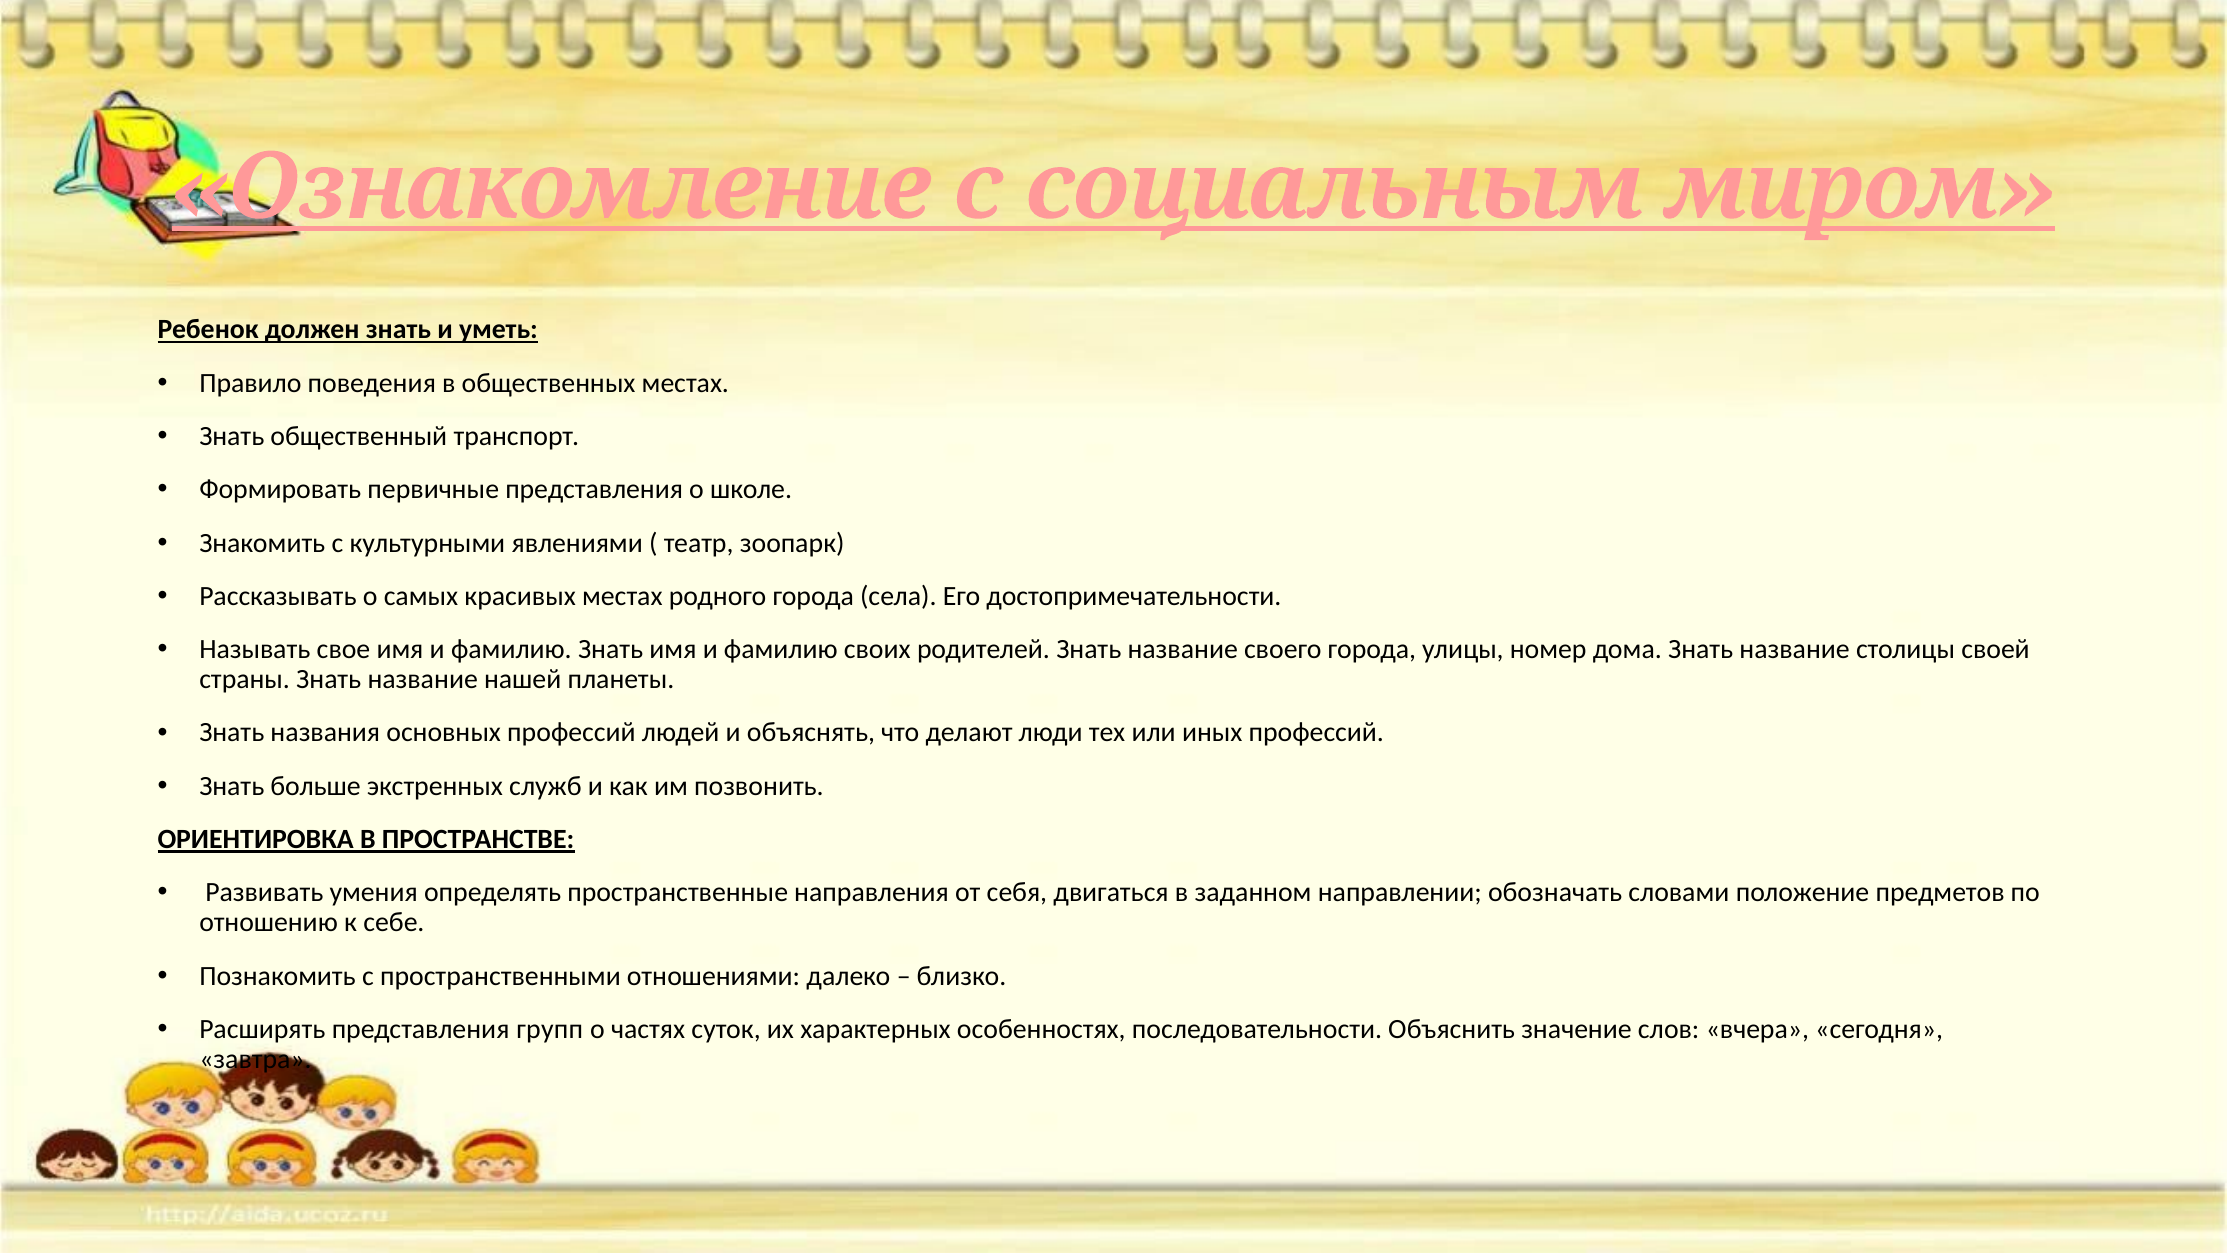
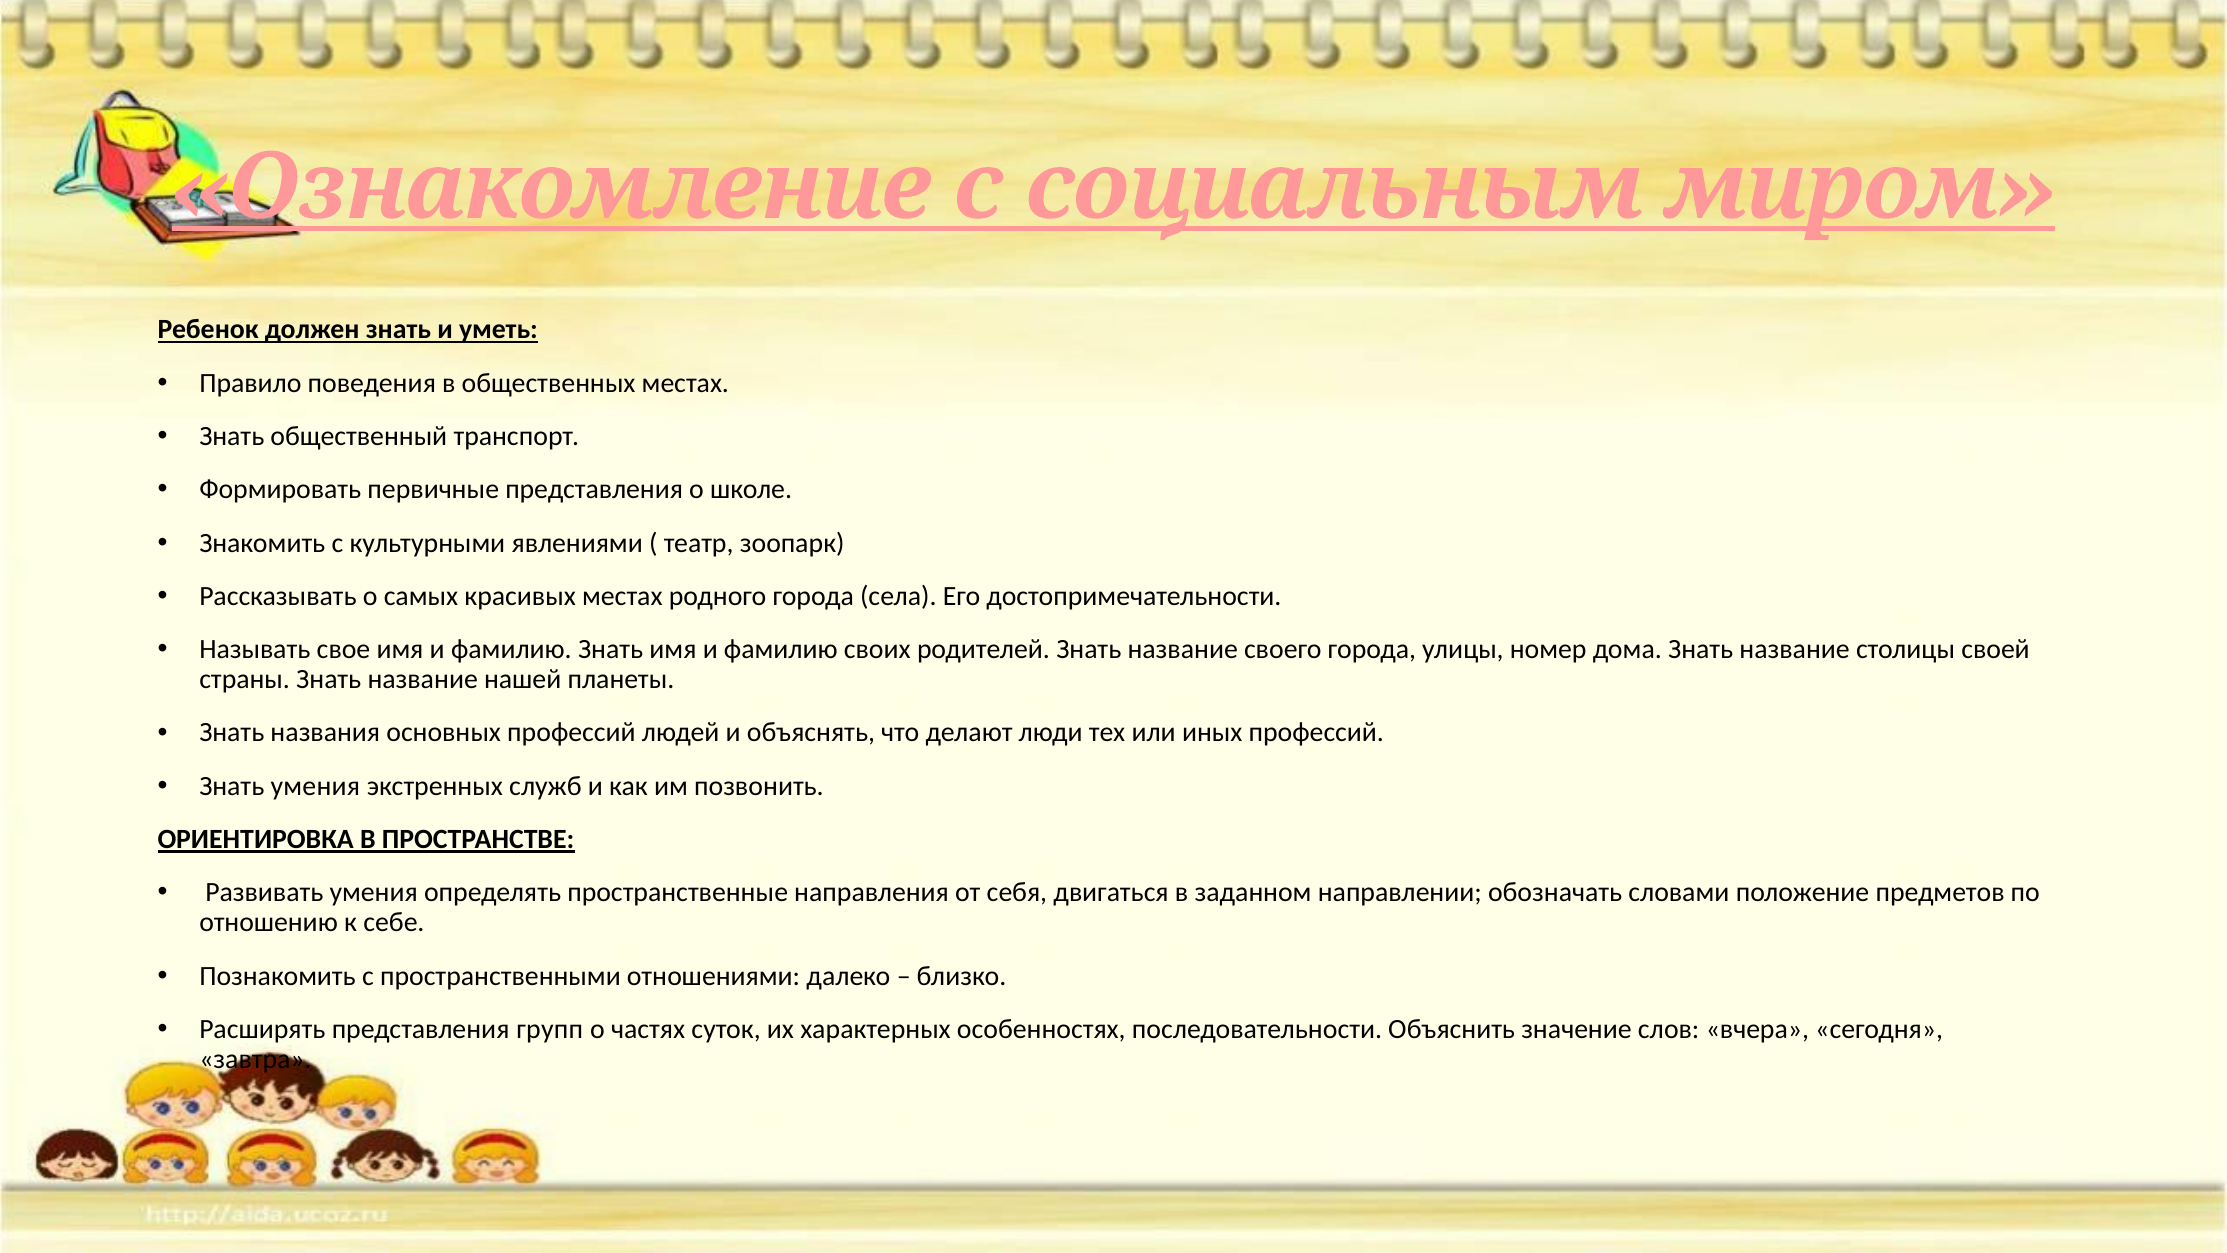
Знать больше: больше -> умения
